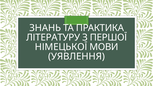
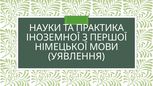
ЗНАНЬ: ЗНАНЬ -> НАУКИ
ЛІТЕРАТУРУ: ЛІТЕРАТУРУ -> ІНОЗЕМНОЇ
